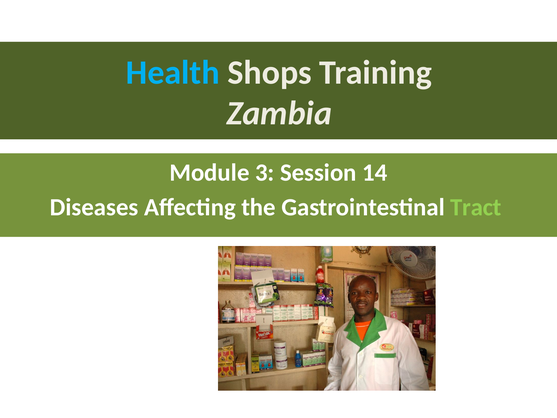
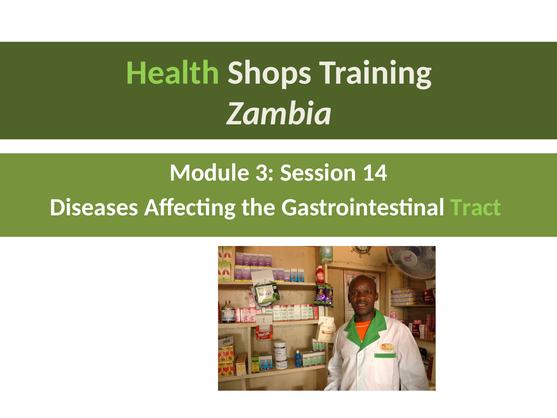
Health colour: light blue -> light green
